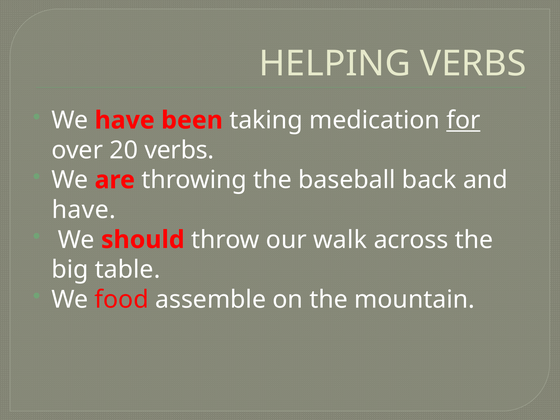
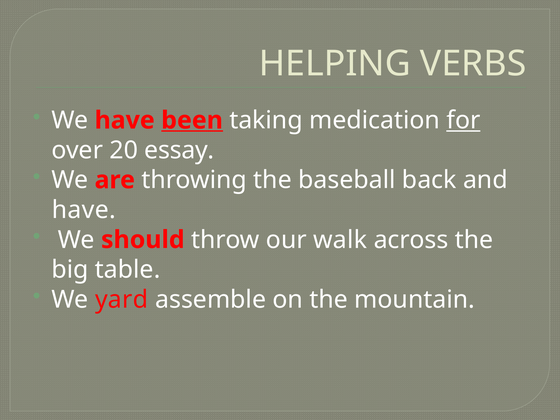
been underline: none -> present
20 verbs: verbs -> essay
food: food -> yard
